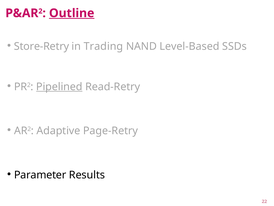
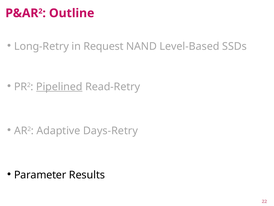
Outline underline: present -> none
Store-Retry: Store-Retry -> Long-Retry
Trading: Trading -> Request
Page-Retry: Page-Retry -> Days-Retry
